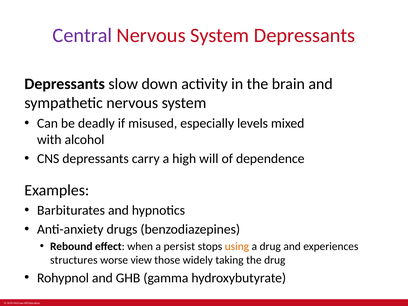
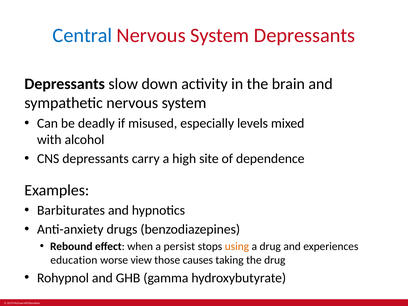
Central colour: purple -> blue
will: will -> site
structures at (74, 260): structures -> education
widely: widely -> causes
